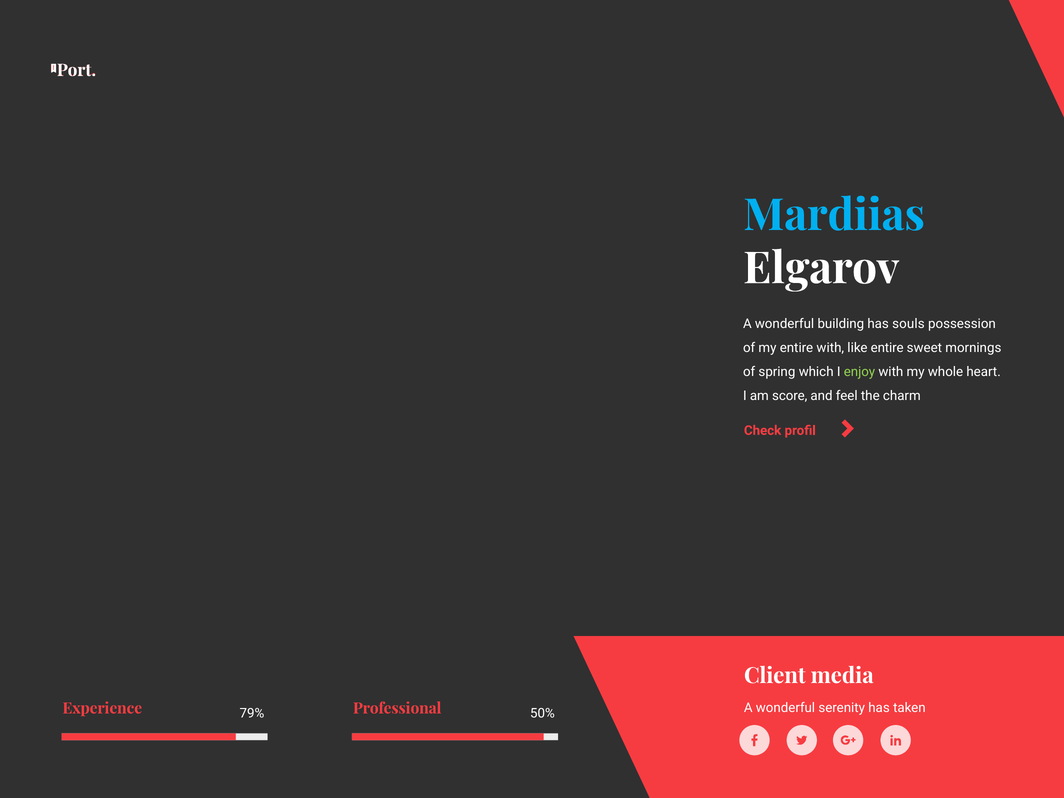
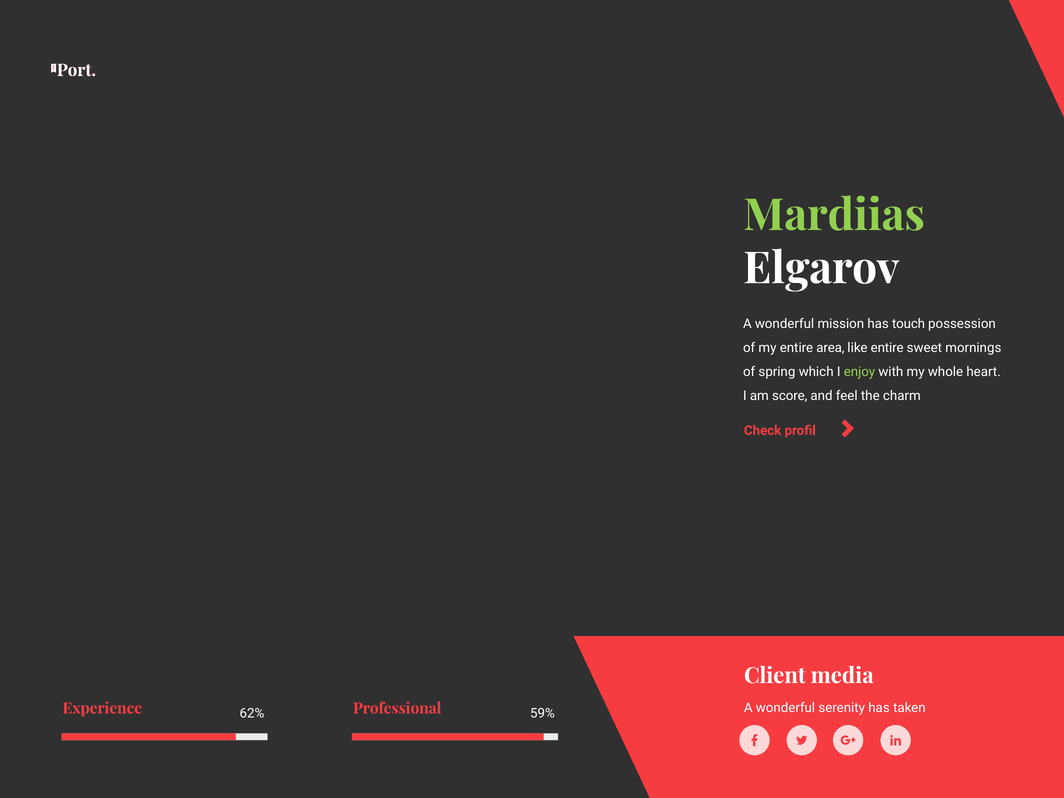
Mardiias colour: light blue -> light green
building: building -> mission
souls: souls -> touch
entire with: with -> area
79%: 79% -> 62%
50%: 50% -> 59%
